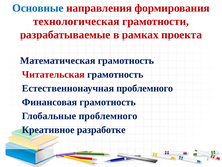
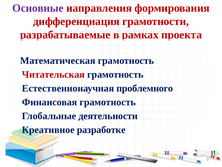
Основные colour: blue -> purple
технологическая: технологическая -> дифференциация
Глобальные проблемного: проблемного -> деятельности
